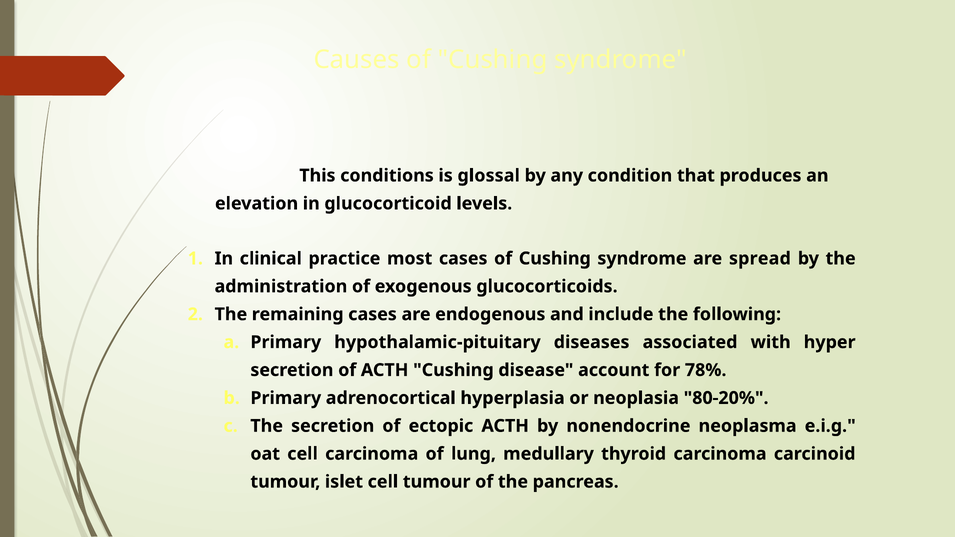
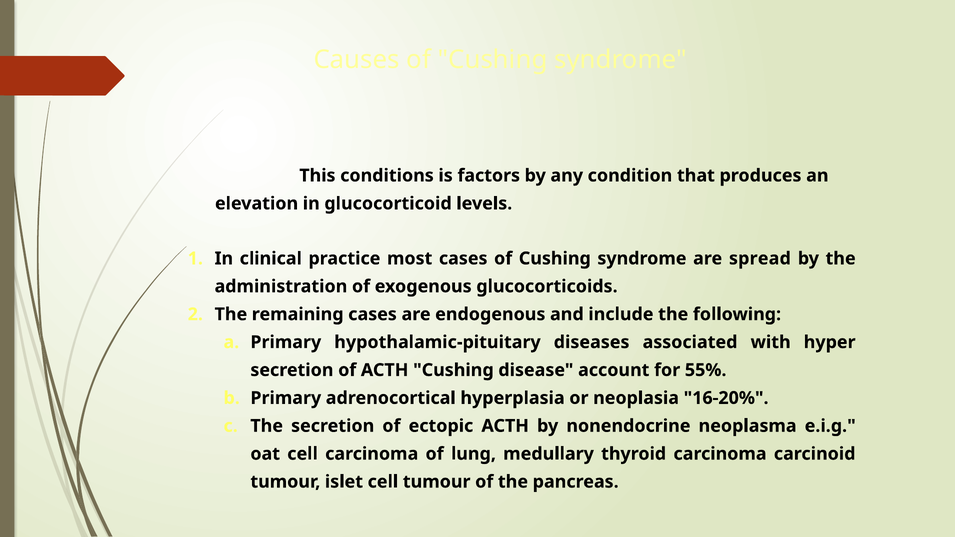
glossal: glossal -> factors
78%: 78% -> 55%
80-20%: 80-20% -> 16-20%
